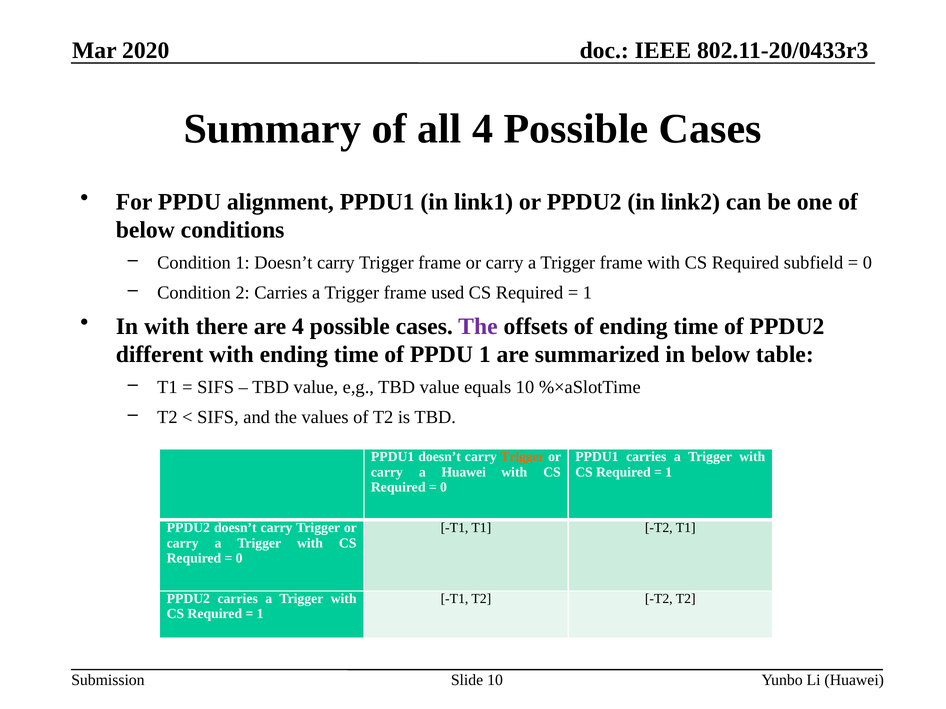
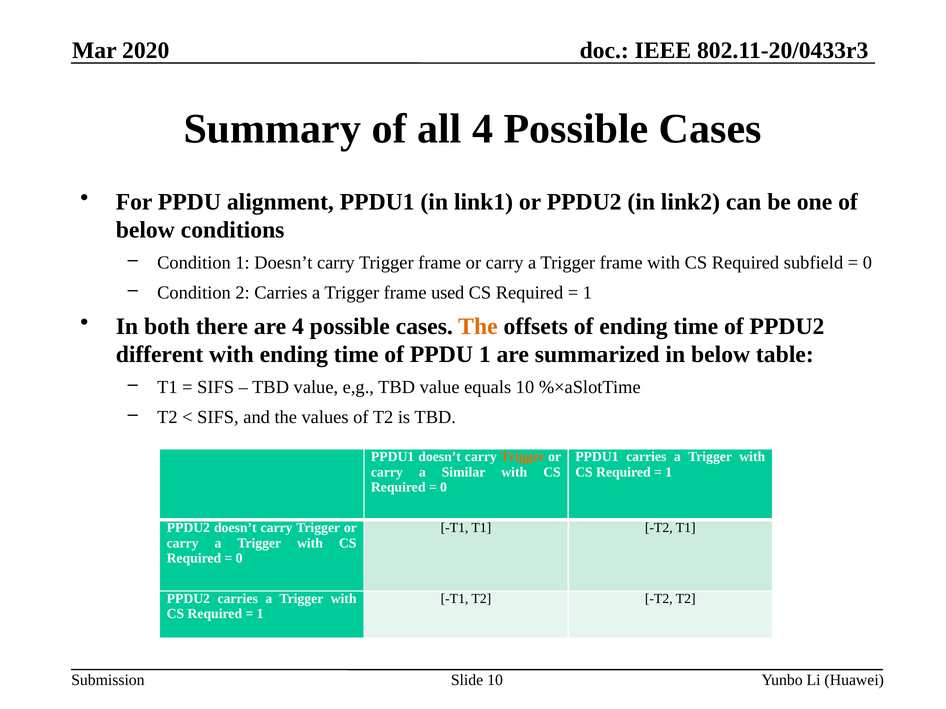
In with: with -> both
The at (478, 327) colour: purple -> orange
a Huawei: Huawei -> Similar
